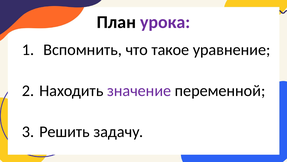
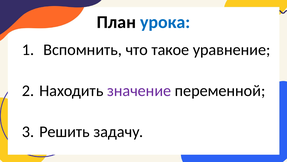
урока colour: purple -> blue
